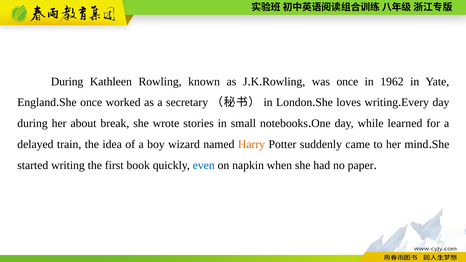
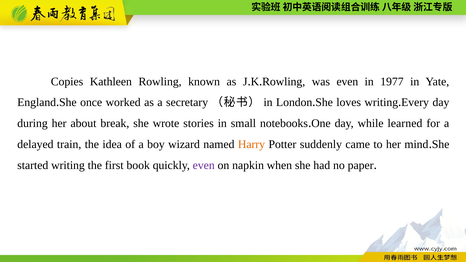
During at (67, 82): During -> Copies
was once: once -> even
1962: 1962 -> 1977
even at (204, 165) colour: blue -> purple
